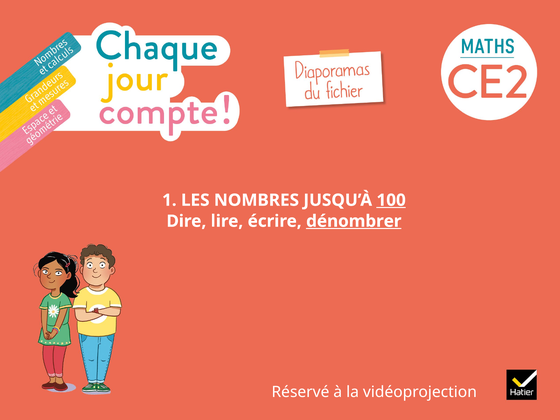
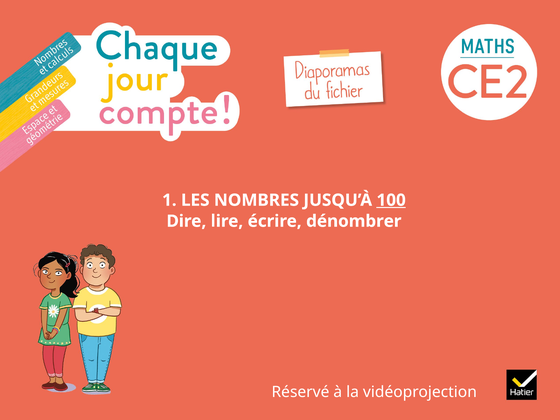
dénombrer underline: present -> none
